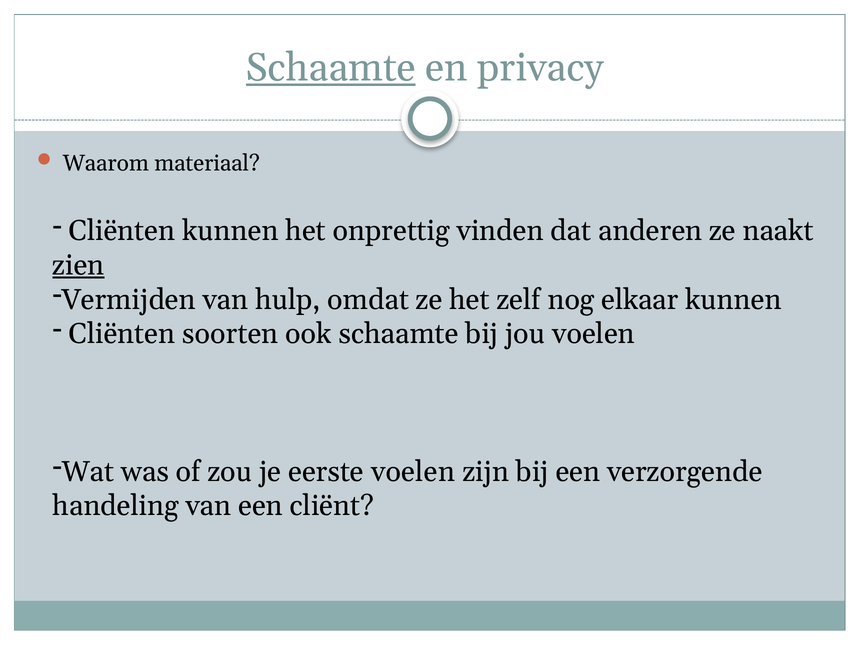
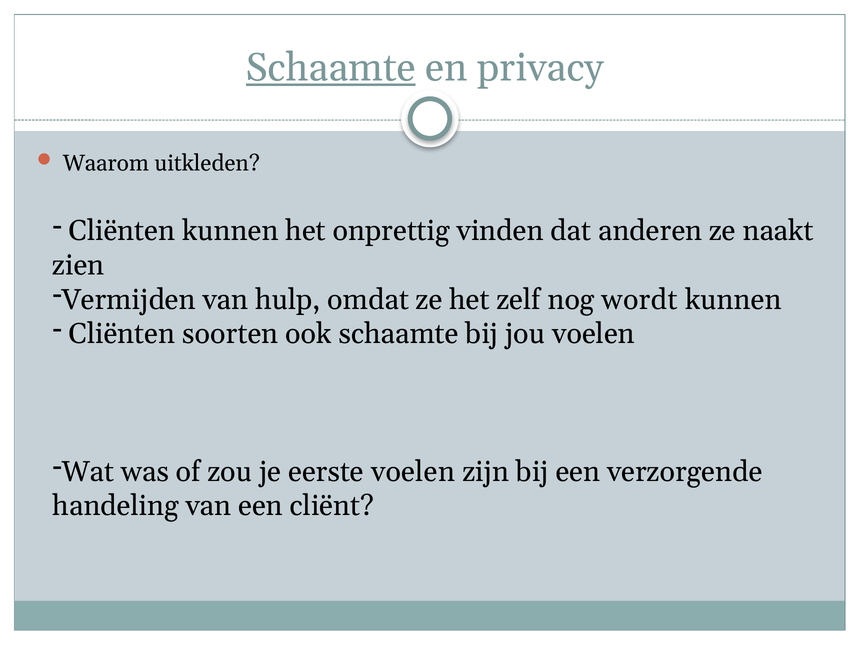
materiaal: materiaal -> uitkleden
zien underline: present -> none
elkaar: elkaar -> wordt
